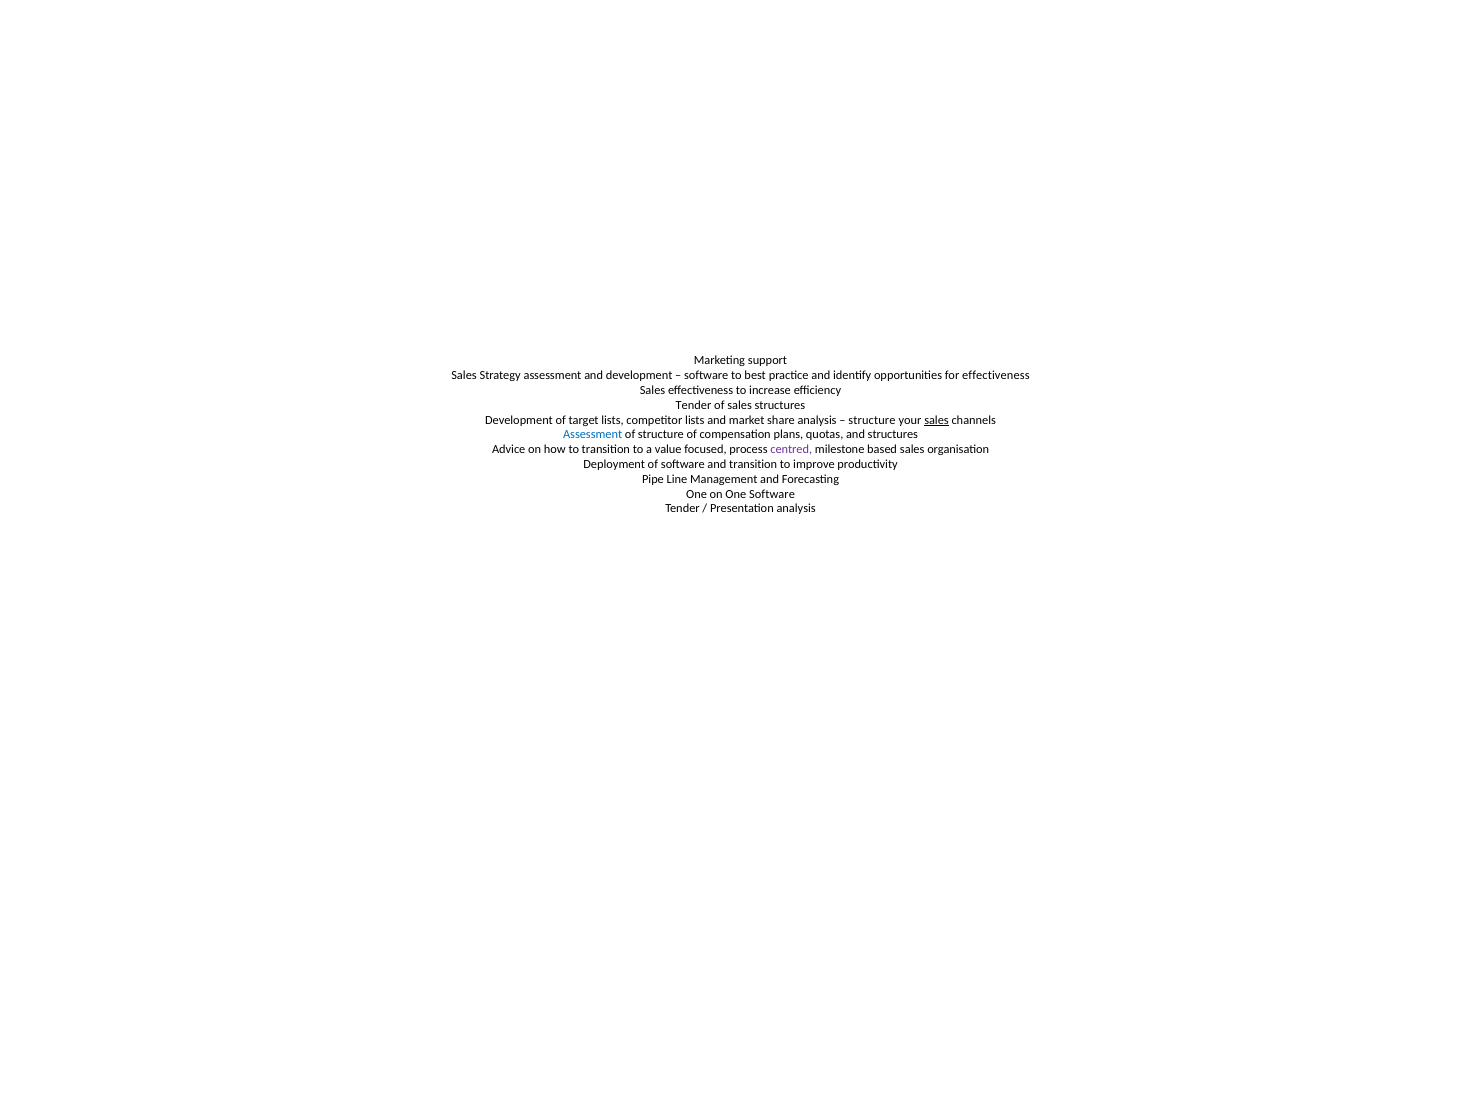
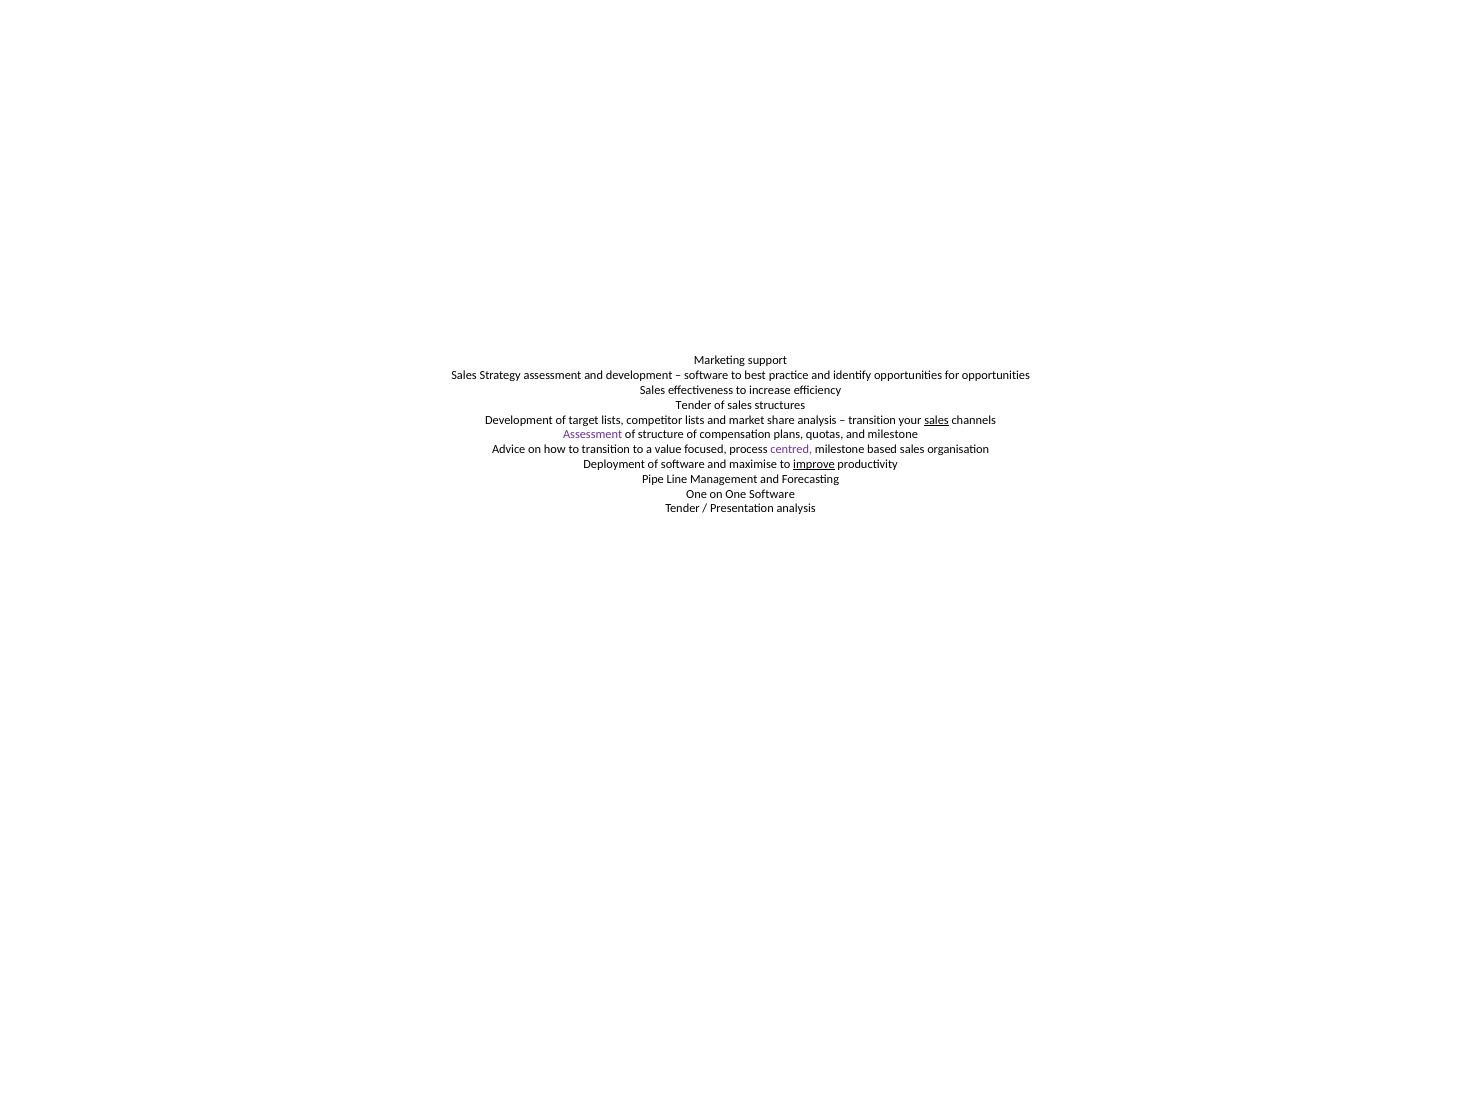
for effectiveness: effectiveness -> opportunities
structure at (872, 420): structure -> transition
Assessment at (593, 435) colour: blue -> purple
and structures: structures -> milestone
and transition: transition -> maximise
improve underline: none -> present
